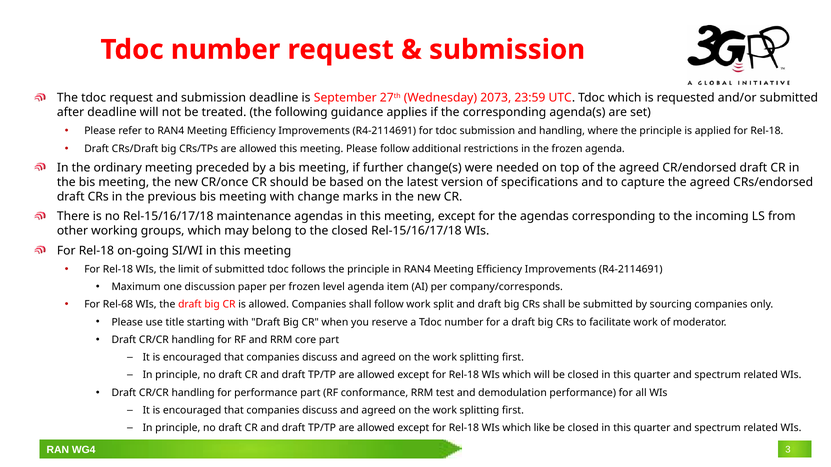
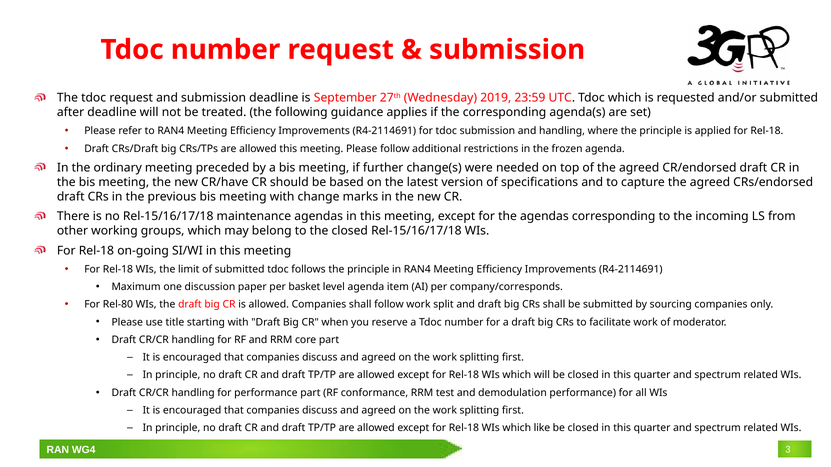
2073: 2073 -> 2019
CR/once: CR/once -> CR/have
per frozen: frozen -> basket
Rel-68: Rel-68 -> Rel-80
